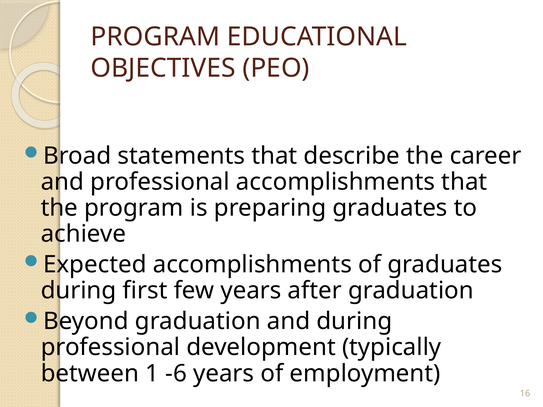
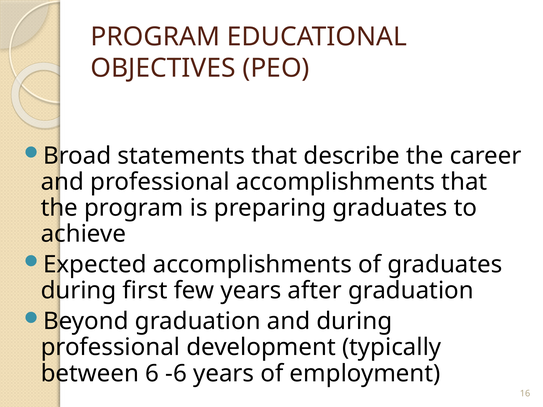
1: 1 -> 6
